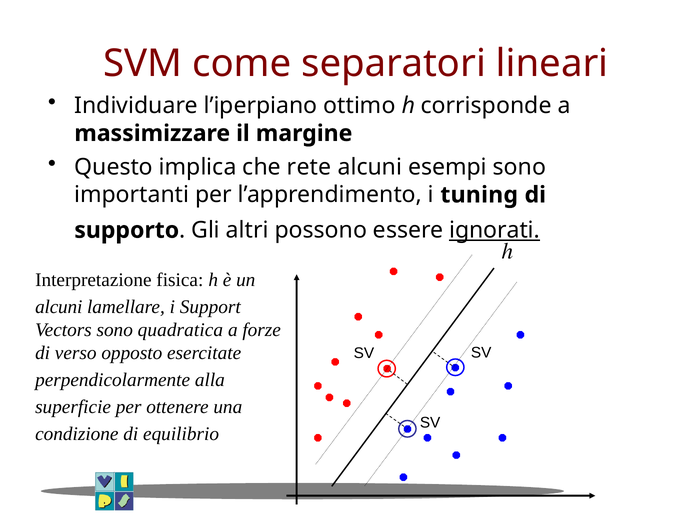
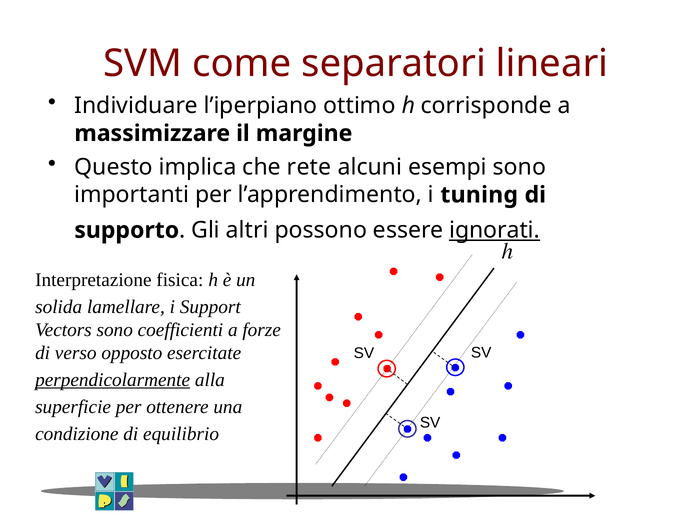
alcuni at (59, 307): alcuni -> solida
quadratica: quadratica -> coefficienti
perpendicolarmente underline: none -> present
